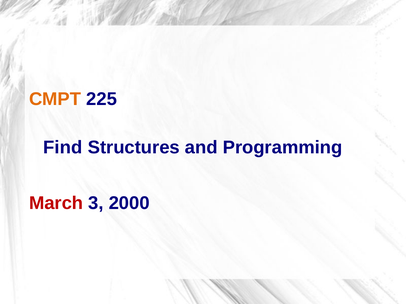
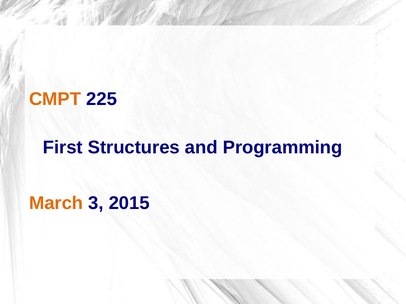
Find: Find -> First
March colour: red -> orange
2000: 2000 -> 2015
